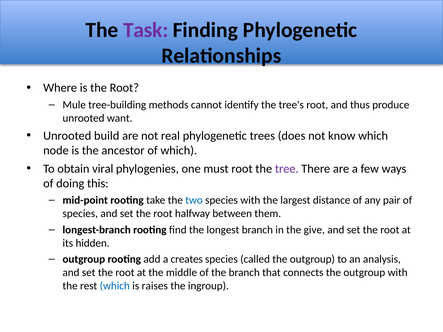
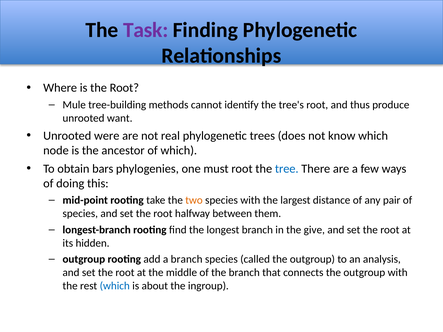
build: build -> were
viral: viral -> bars
tree colour: purple -> blue
two colour: blue -> orange
a creates: creates -> branch
raises: raises -> about
